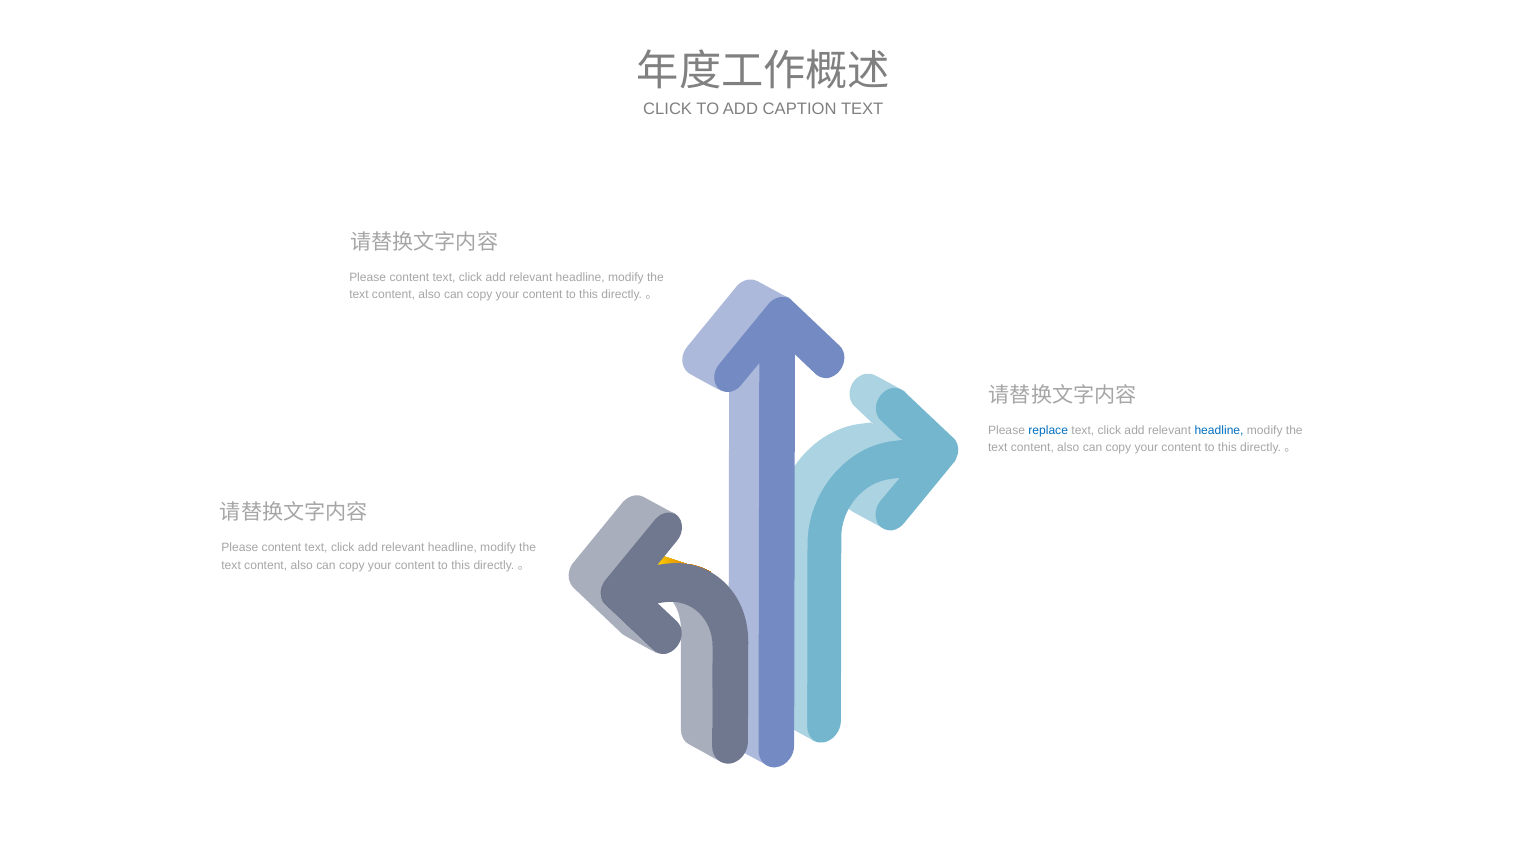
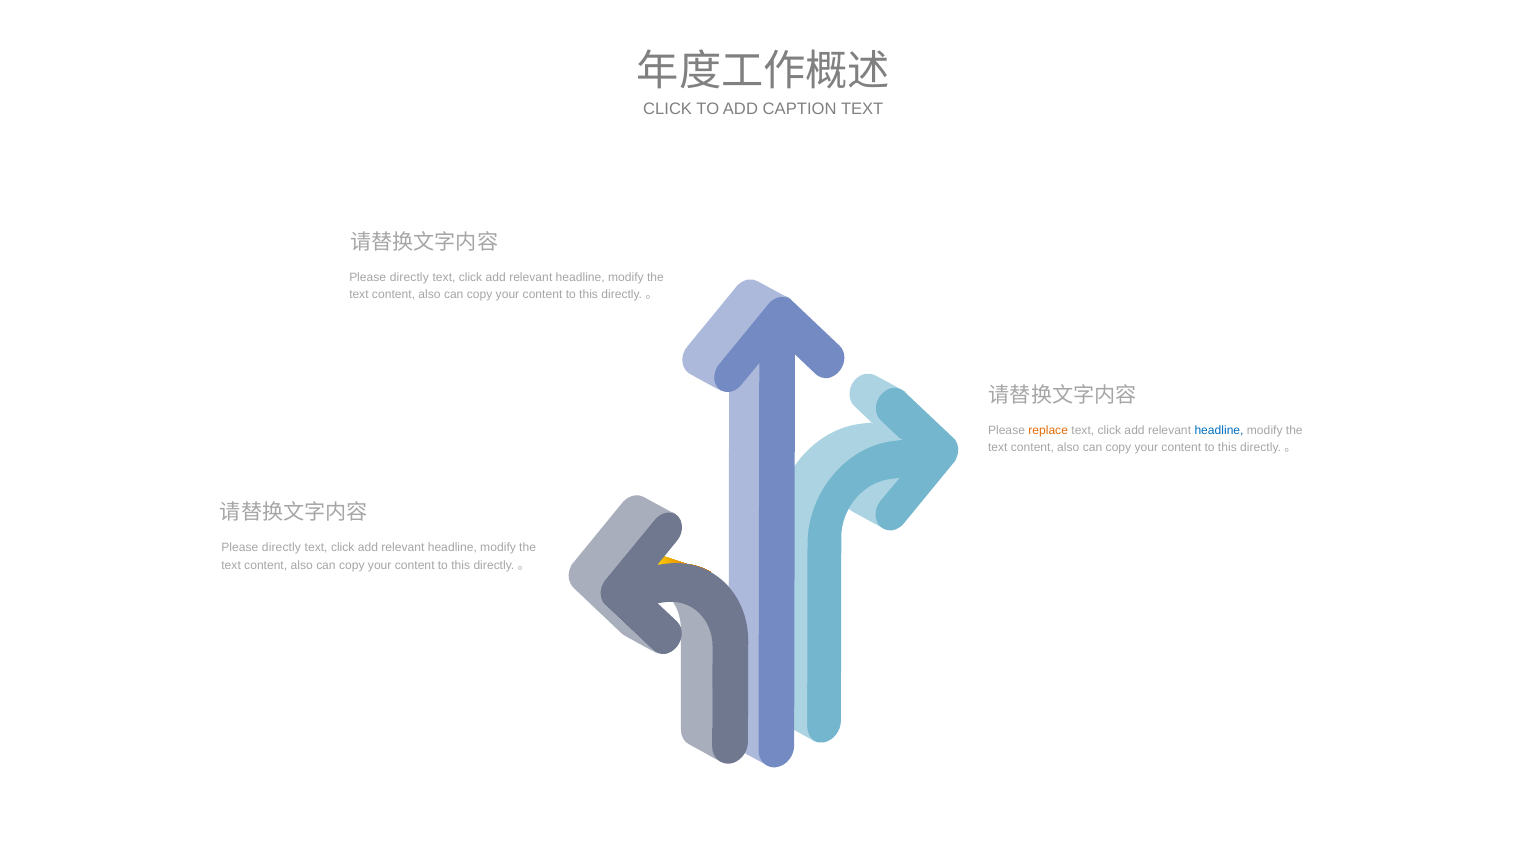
content at (409, 278): content -> directly
replace colour: blue -> orange
content at (282, 548): content -> directly
